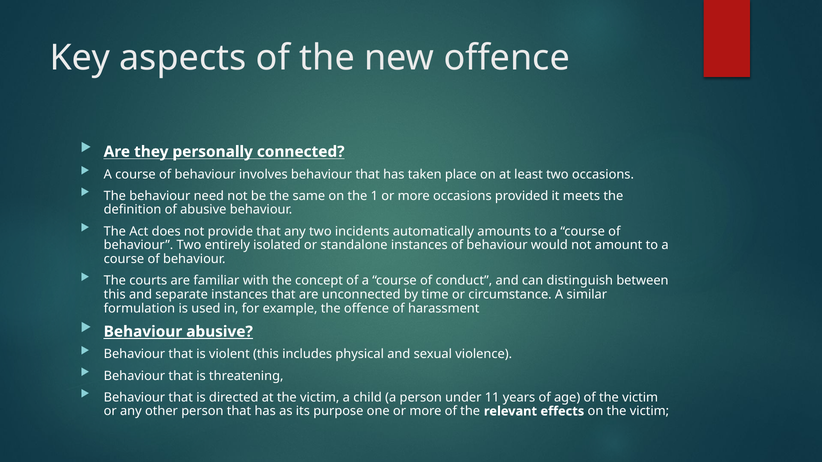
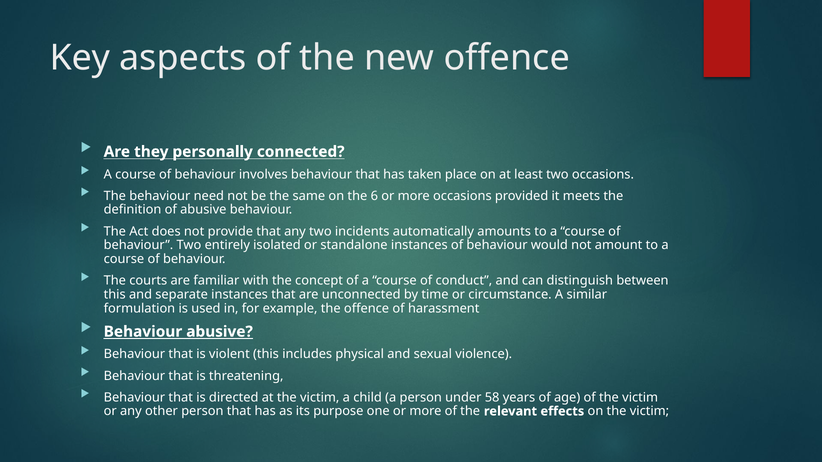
1: 1 -> 6
11: 11 -> 58
